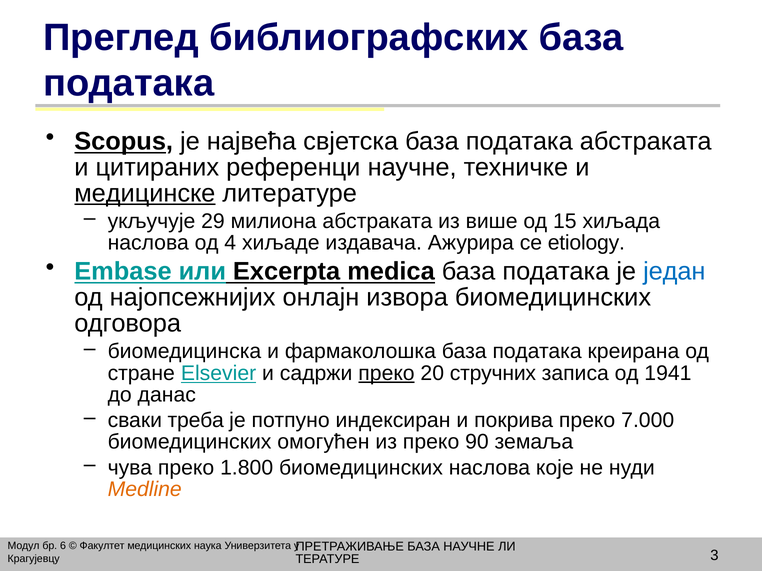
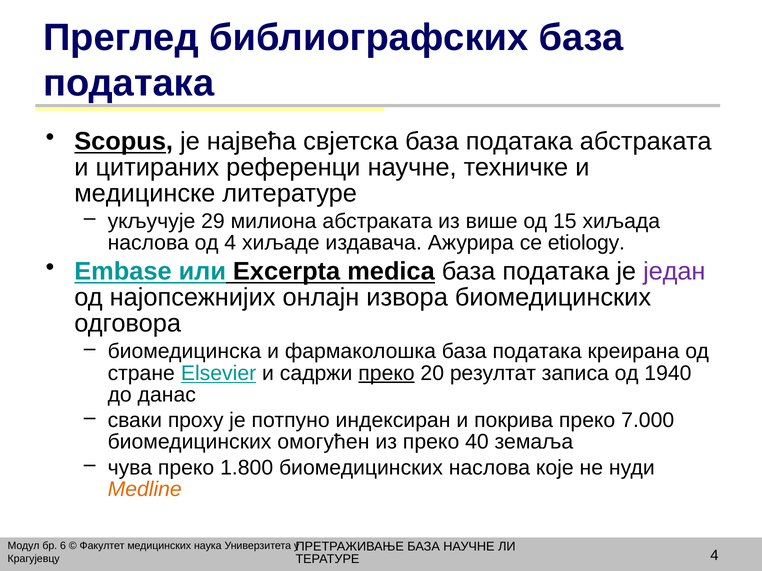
медицинске underline: present -> none
један colour: blue -> purple
стручних: стручних -> резултат
1941: 1941 -> 1940
треба: треба -> проxy
90: 90 -> 40
3 at (714, 556): 3 -> 4
